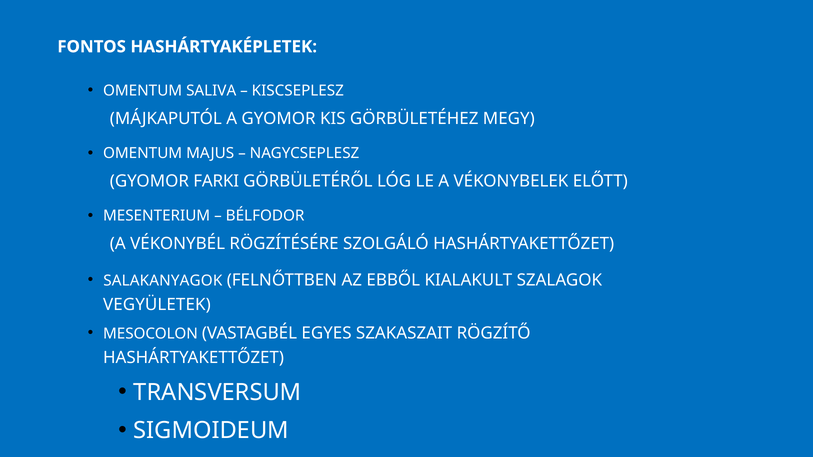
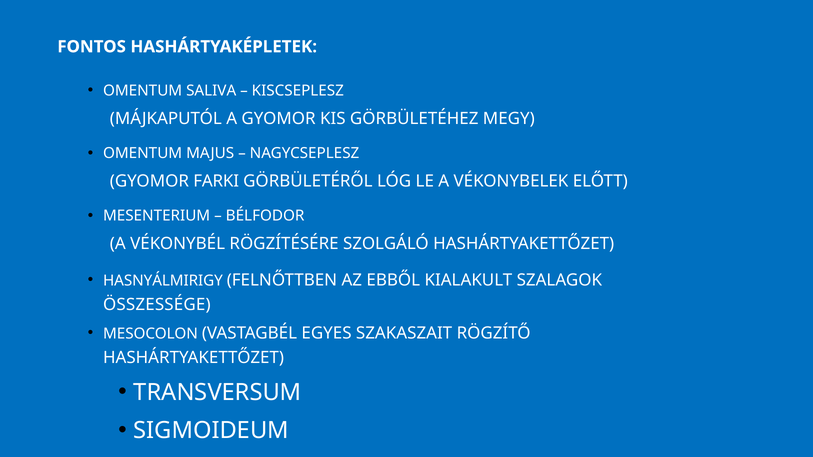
SALAKANYAGOK: SALAKANYAGOK -> HASNYÁLMIRIGY
VEGYÜLETEK: VEGYÜLETEK -> ÖSSZESSÉGE
